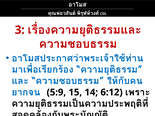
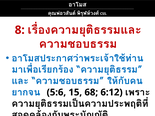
3: 3 -> 8
5:9: 5:9 -> 5:6
14: 14 -> 68
